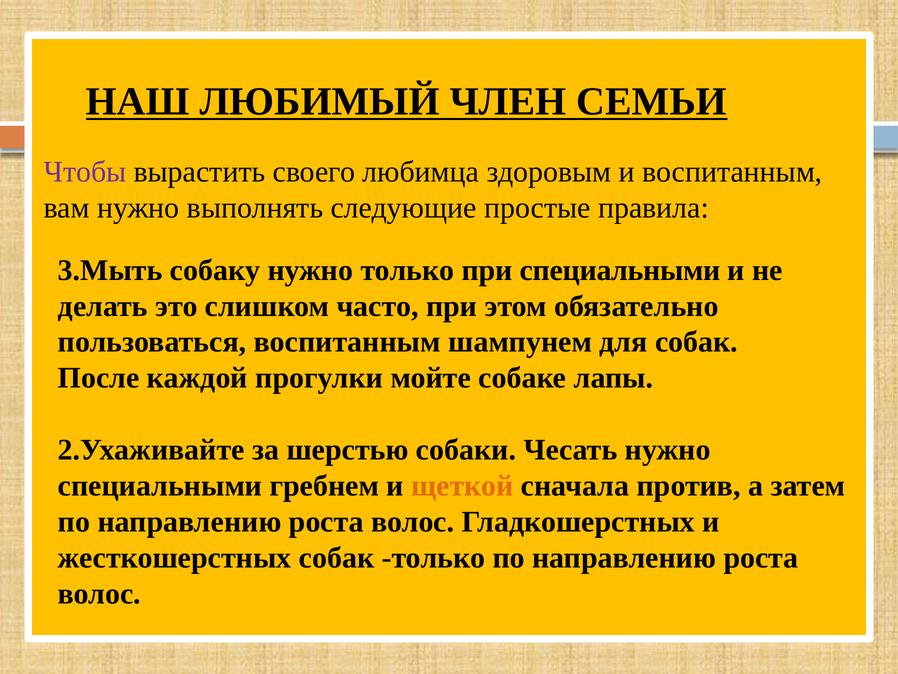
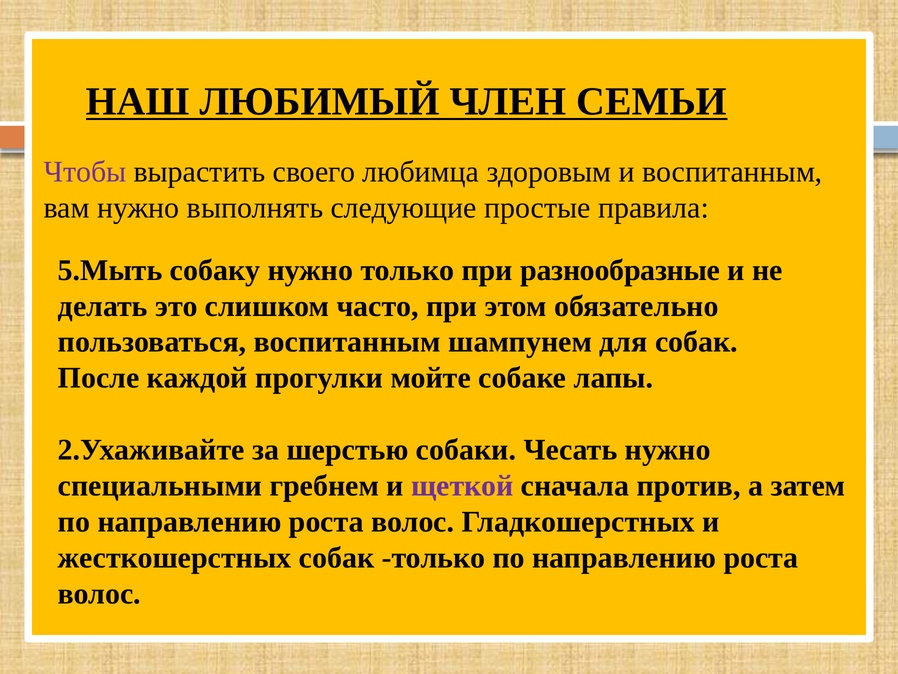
3.Мыть: 3.Мыть -> 5.Мыть
при специальными: специальными -> разнообразные
щеткой colour: orange -> purple
